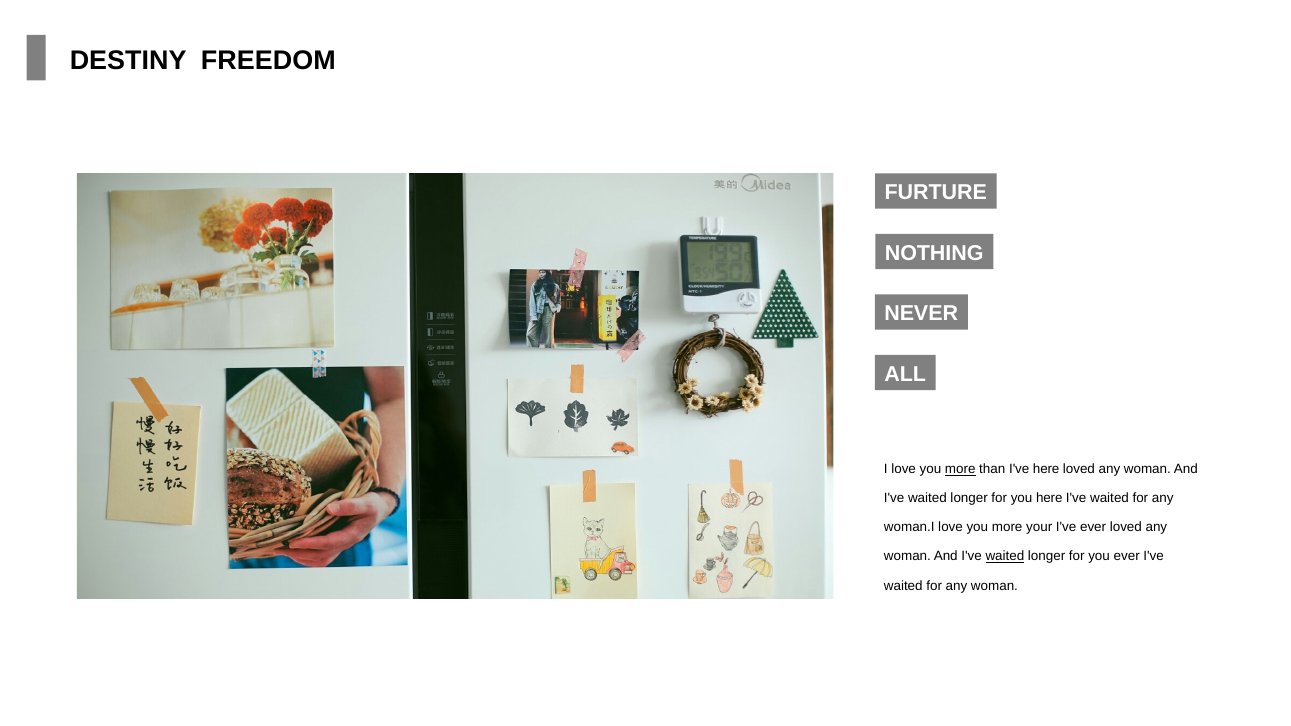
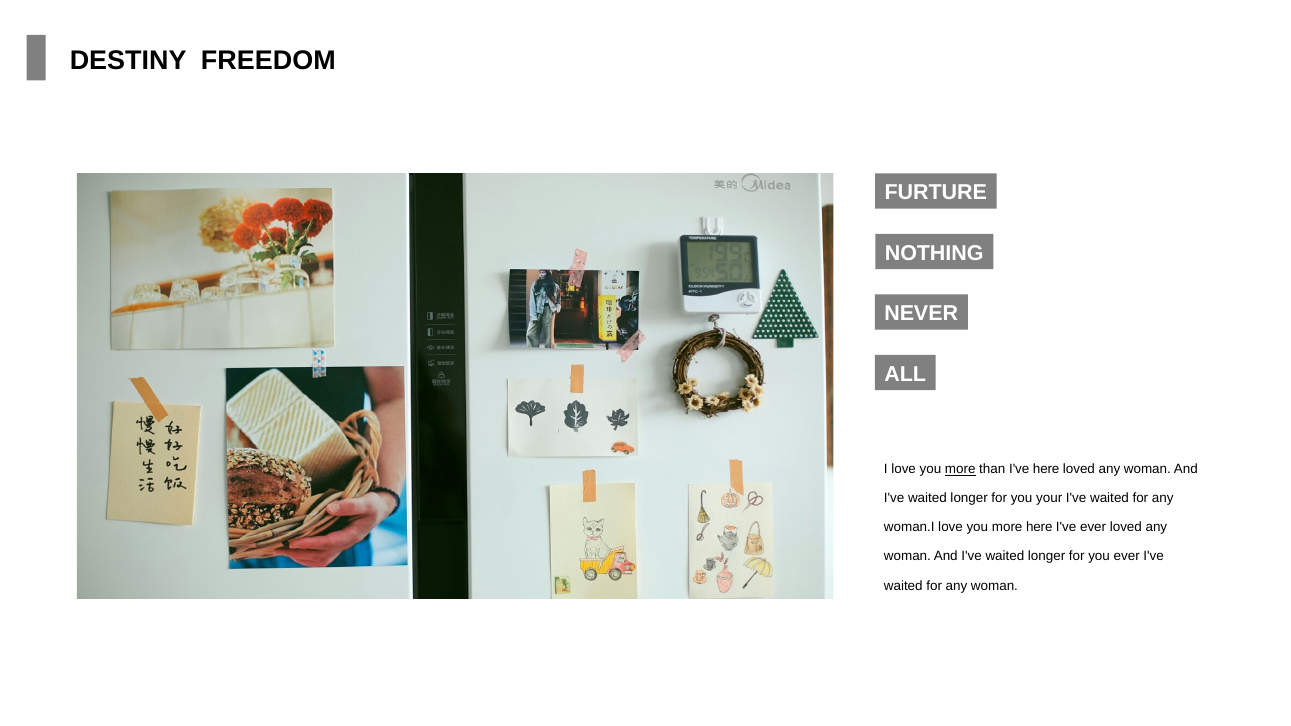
you here: here -> your
more your: your -> here
waited at (1005, 557) underline: present -> none
